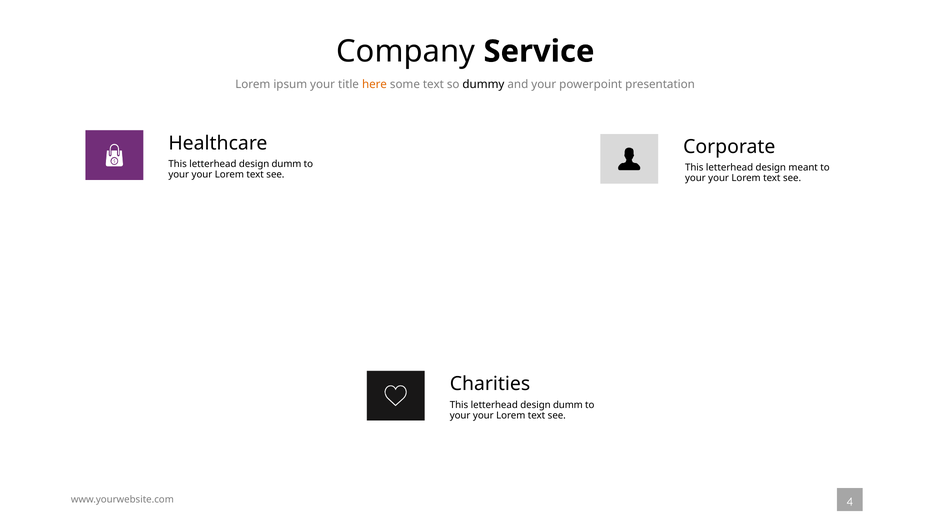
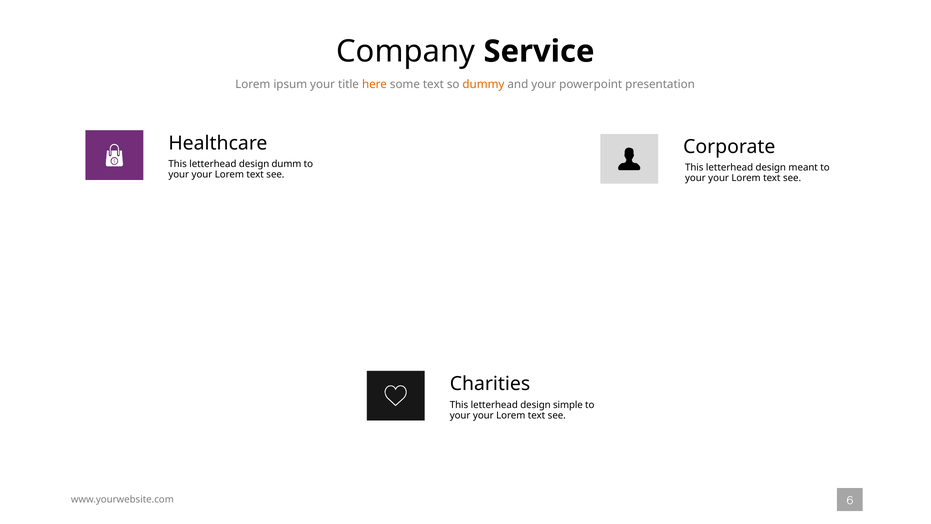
dummy colour: black -> orange
dumm at (568, 405): dumm -> simple
4: 4 -> 6
